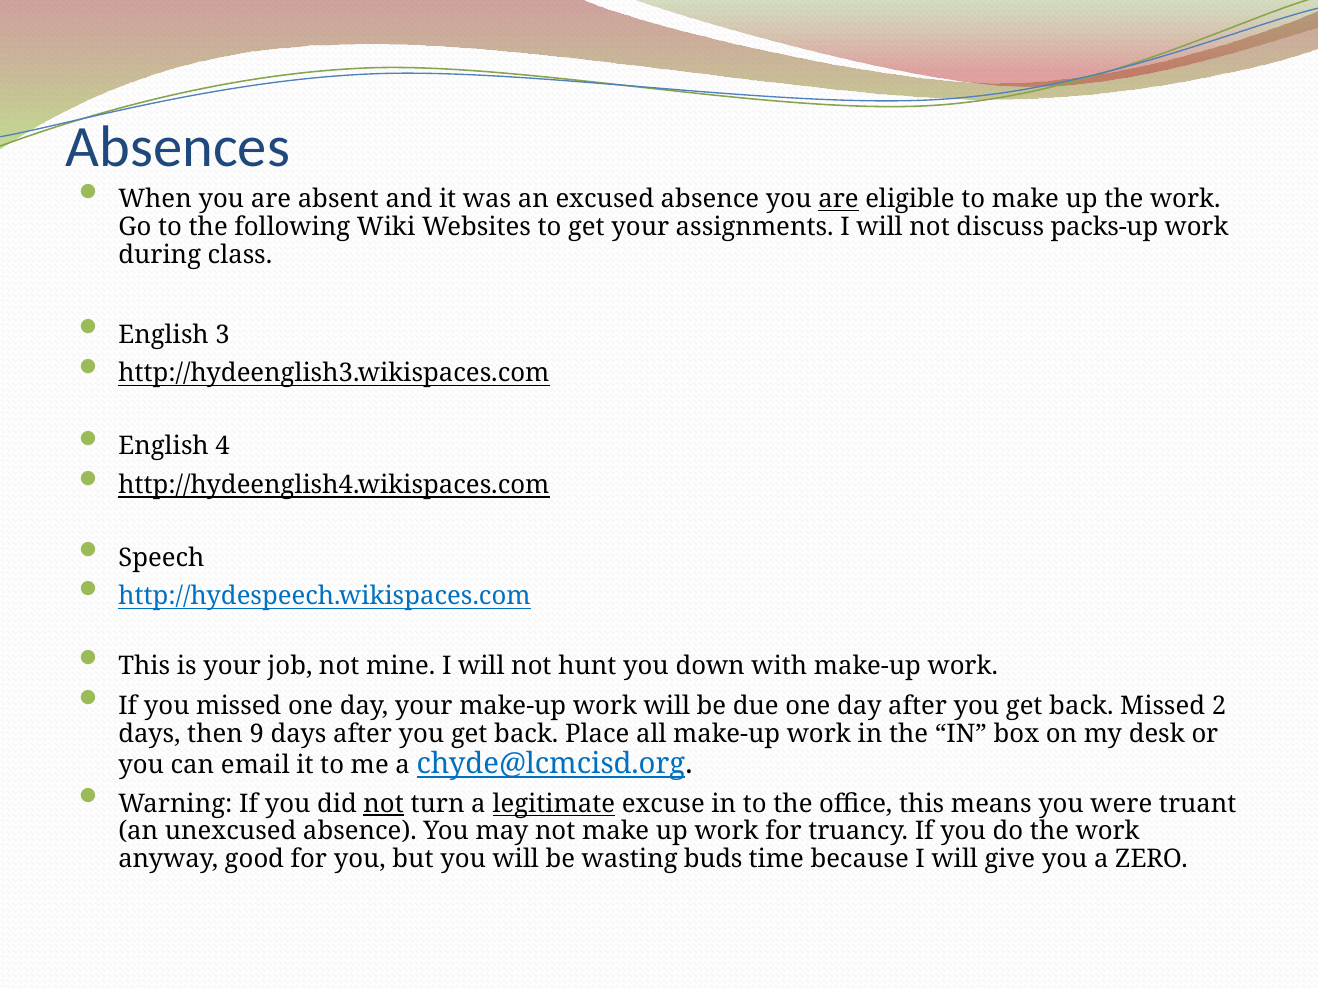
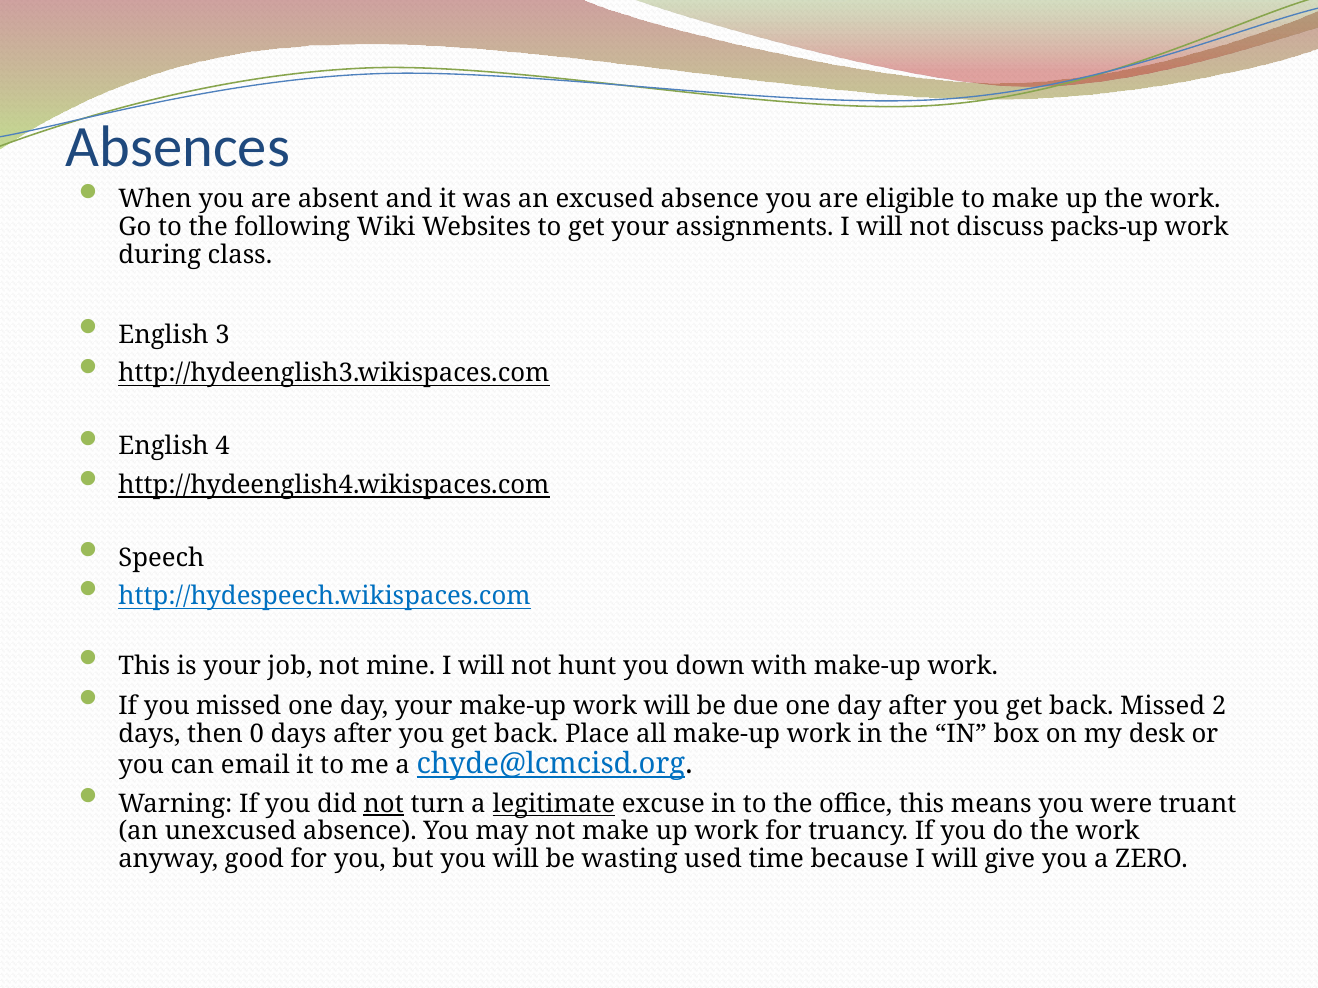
are at (838, 199) underline: present -> none
9: 9 -> 0
buds: buds -> used
